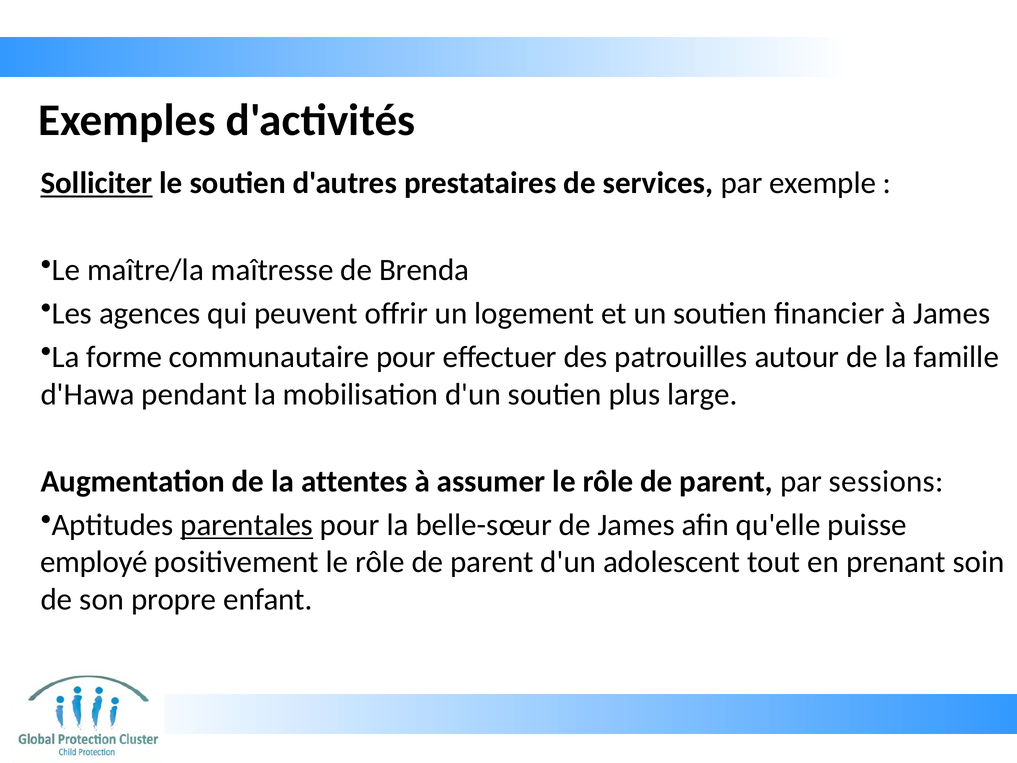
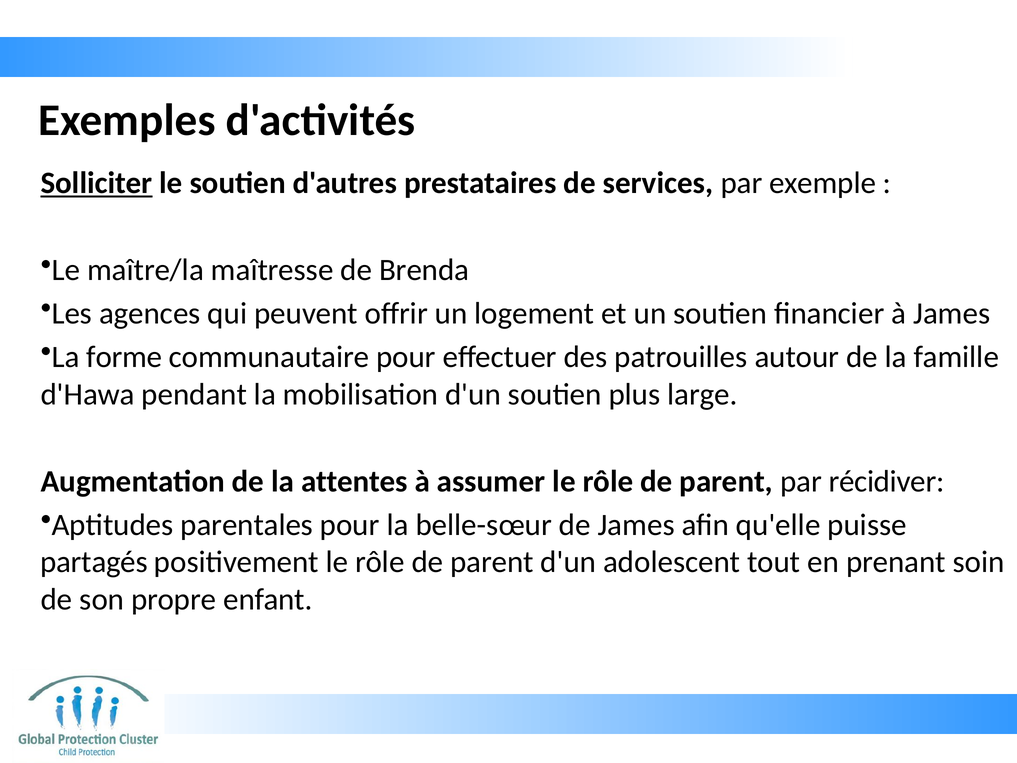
sessions: sessions -> récidiver
parentales underline: present -> none
employé: employé -> partagés
